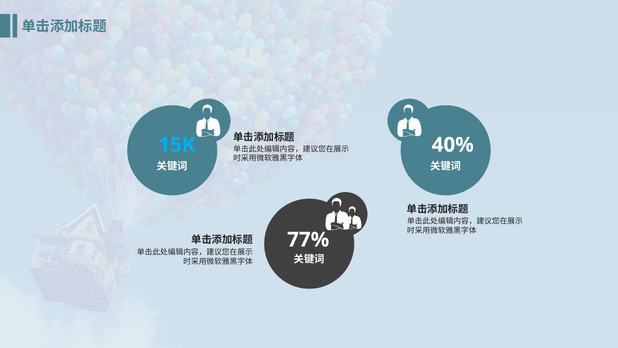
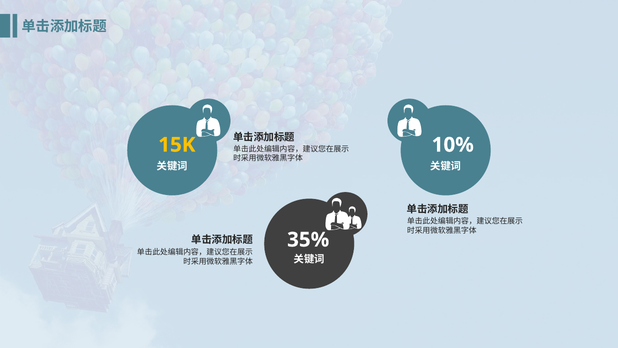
15K colour: light blue -> yellow
40%: 40% -> 10%
77%: 77% -> 35%
